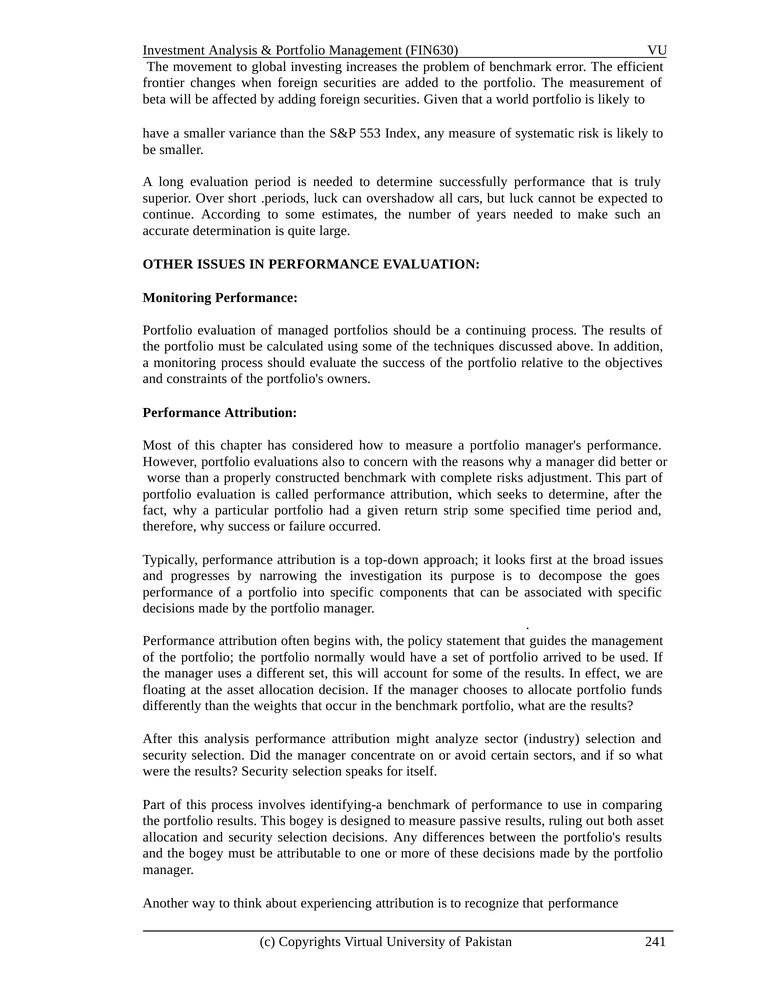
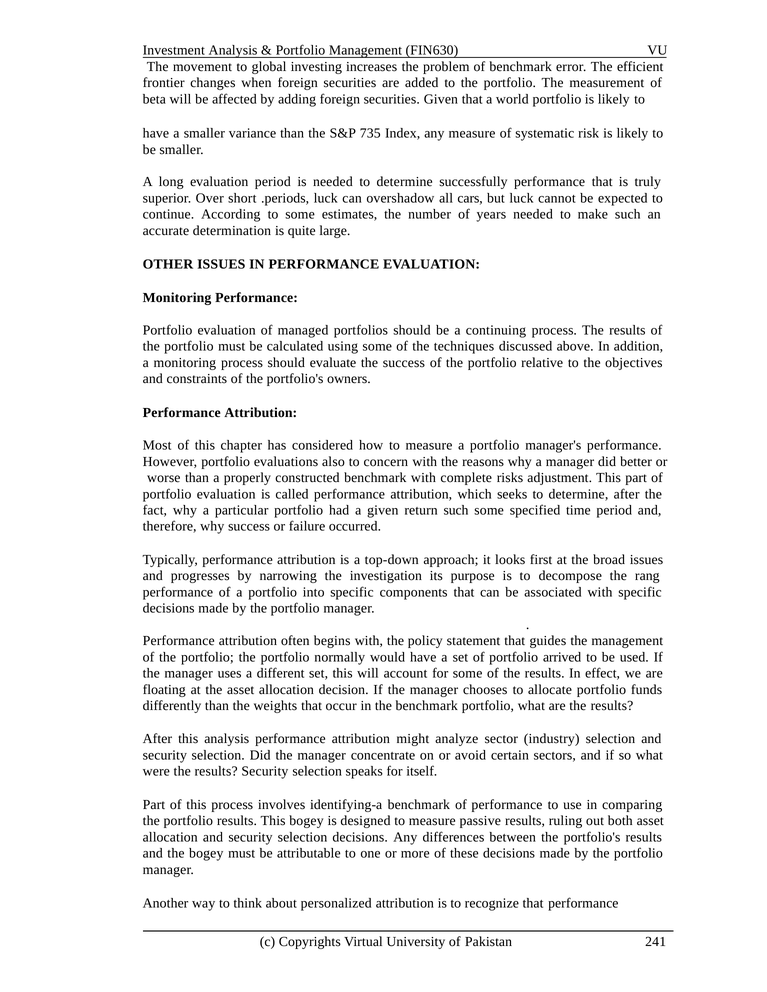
553: 553 -> 735
return strip: strip -> such
goes: goes -> rang
experiencing: experiencing -> personalized
